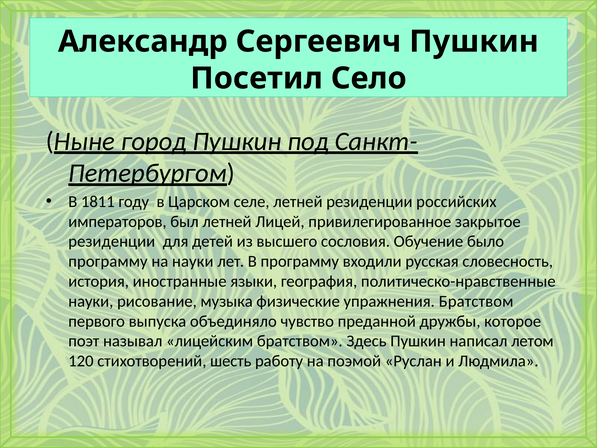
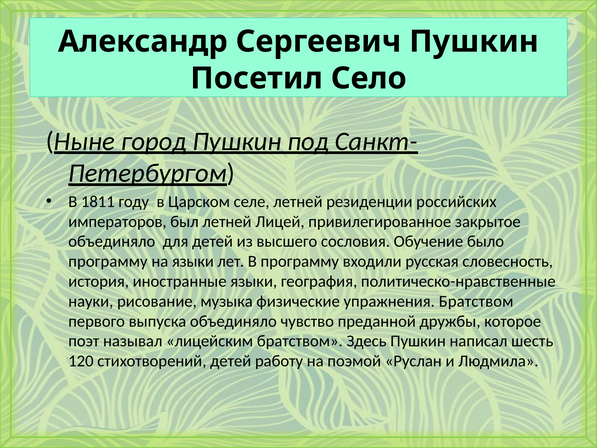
резиденции at (112, 241): резиденции -> объединяло
на науки: науки -> языки
летом: летом -> шесть
стихотворений шесть: шесть -> детей
